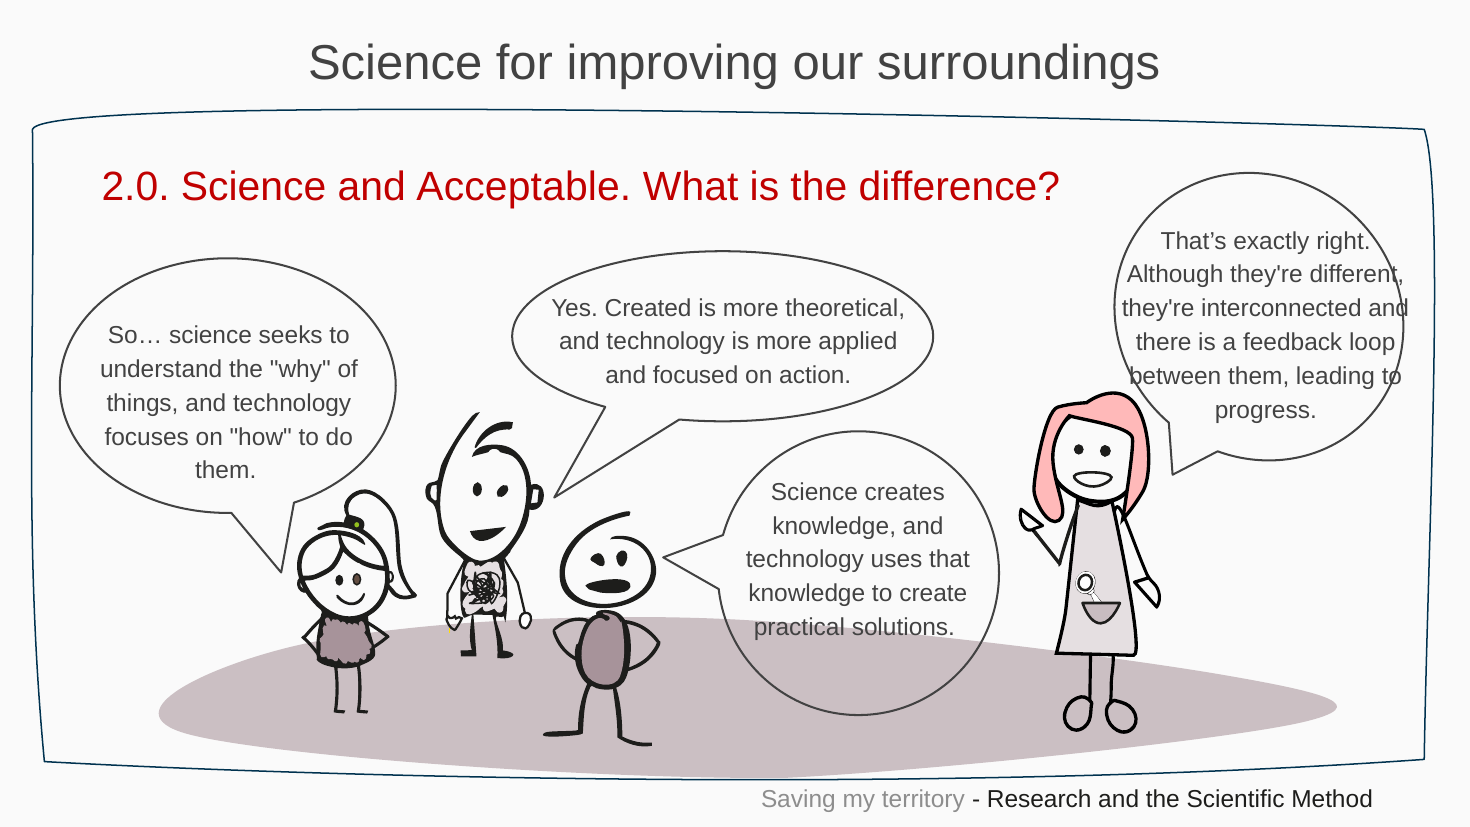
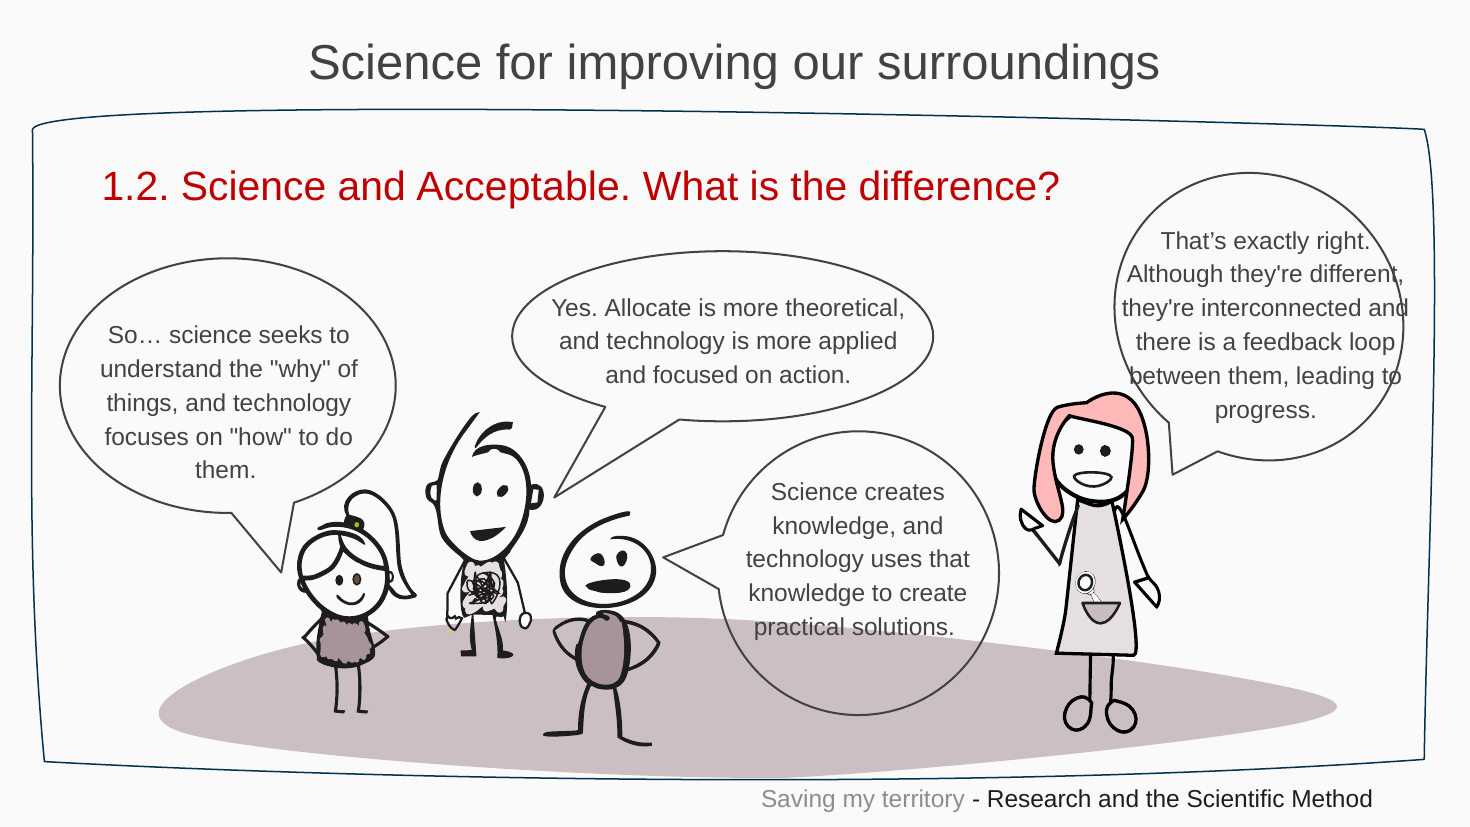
2.0: 2.0 -> 1.2
Created: Created -> Allocate
